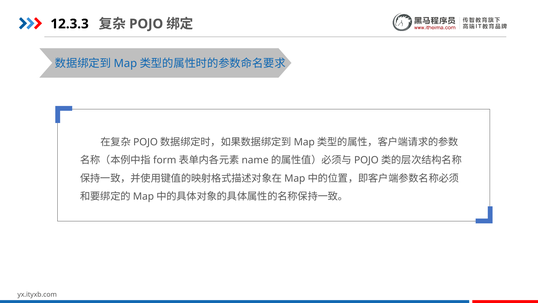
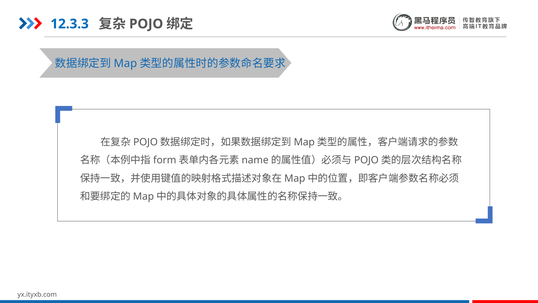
12.3.3 colour: black -> blue
